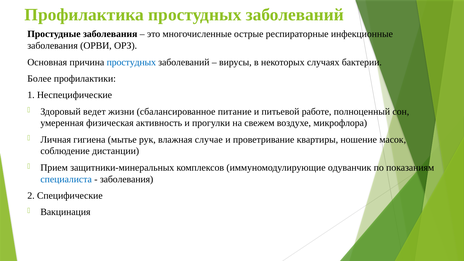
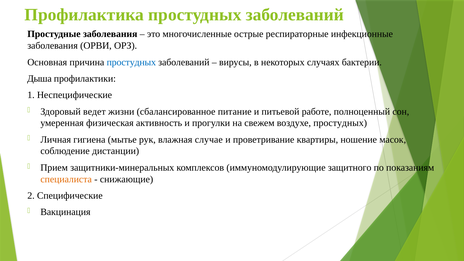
Более: Более -> Дыша
воздухе микрофлора: микрофлора -> простудных
одуванчик: одуванчик -> защитного
специалиста colour: blue -> orange
заболевания at (127, 179): заболевания -> снижающие
